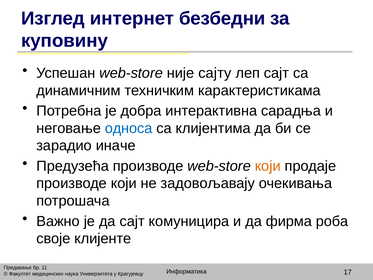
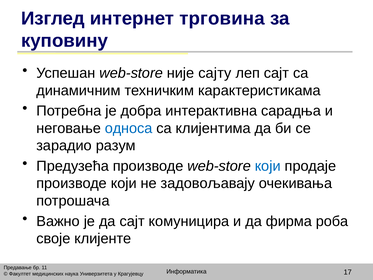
безбедни: безбедни -> трговина
иначе: иначе -> разум
који at (268, 166) colour: orange -> blue
